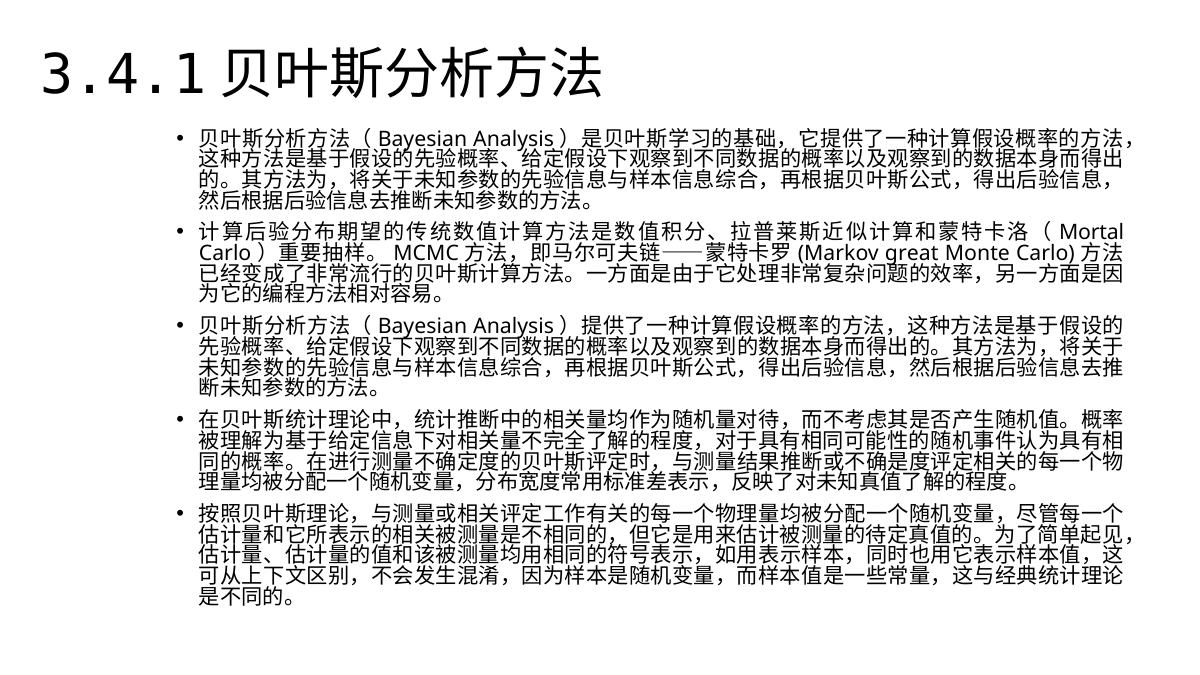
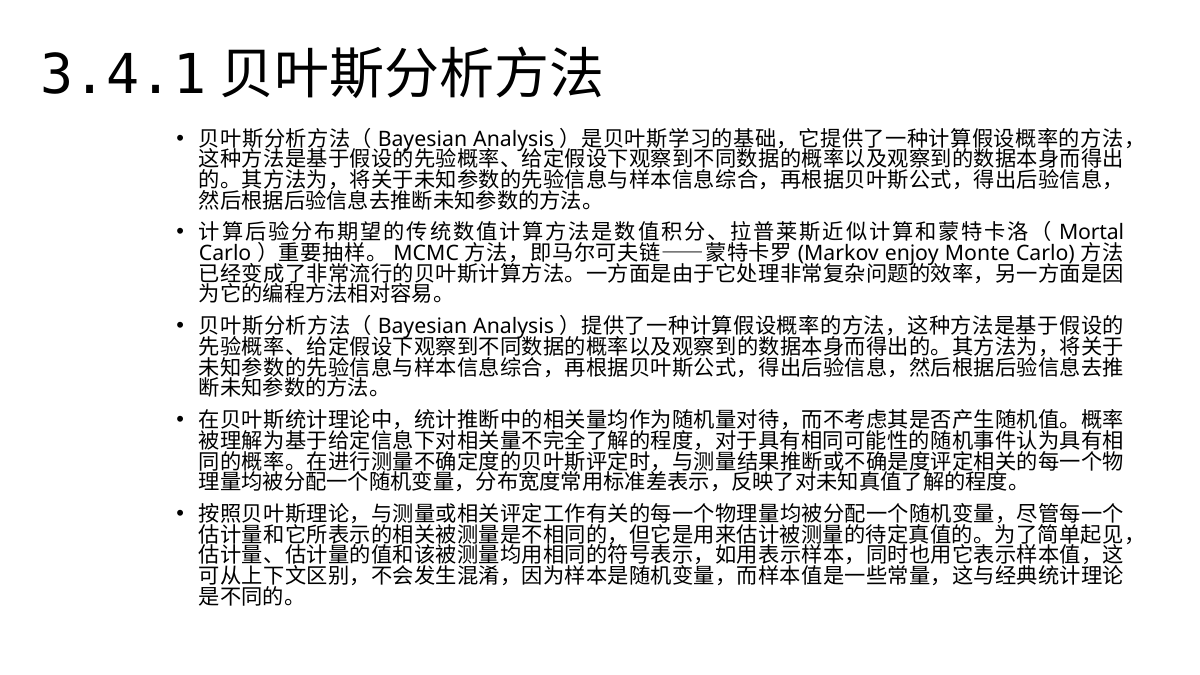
great: great -> enjoy
